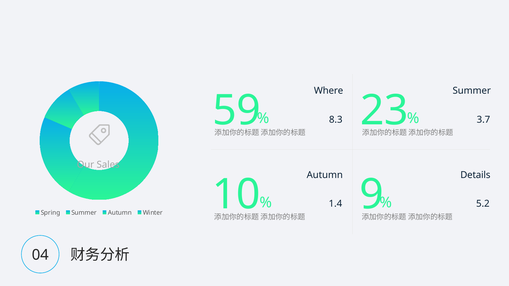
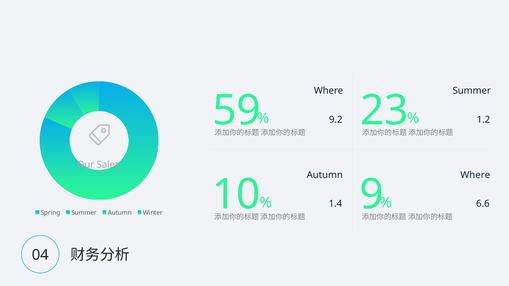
8.3: 8.3 -> 9.2
3.7: 3.7 -> 1.2
Details at (475, 175): Details -> Where
5.2: 5.2 -> 6.6
